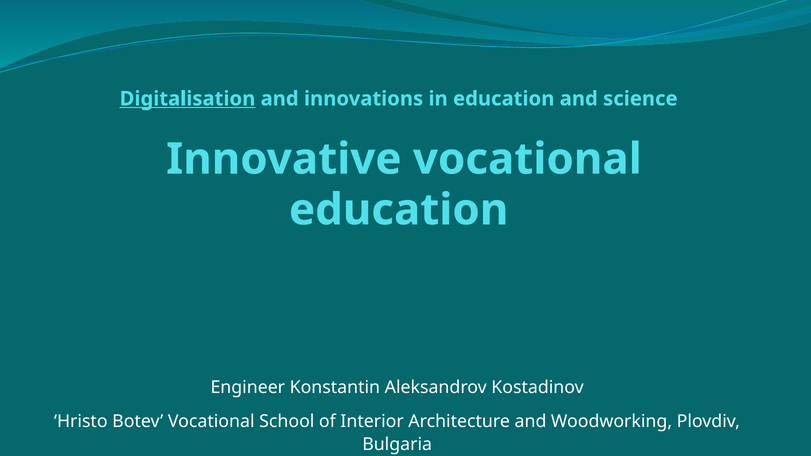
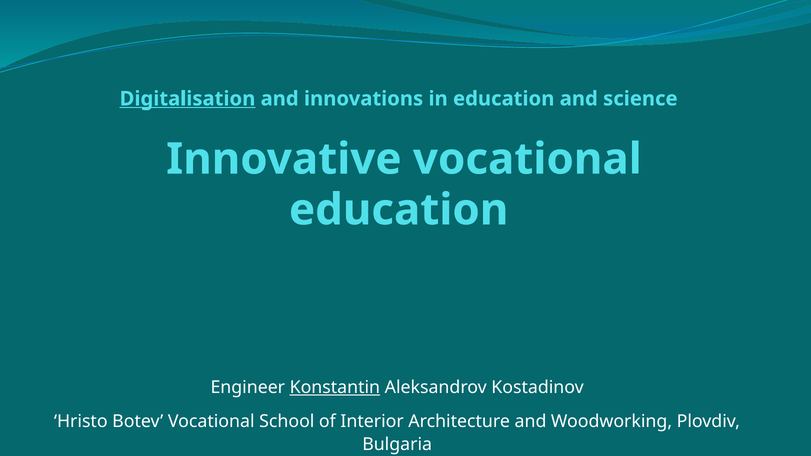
Konstantin underline: none -> present
